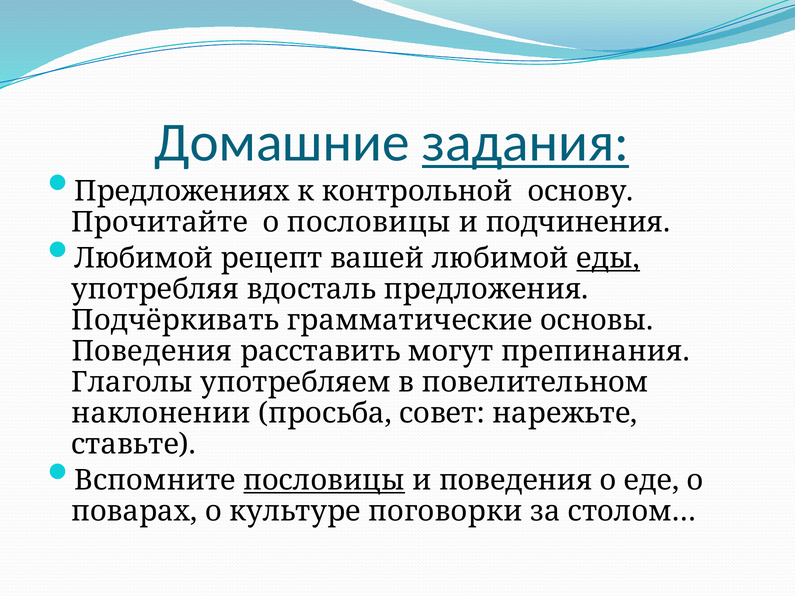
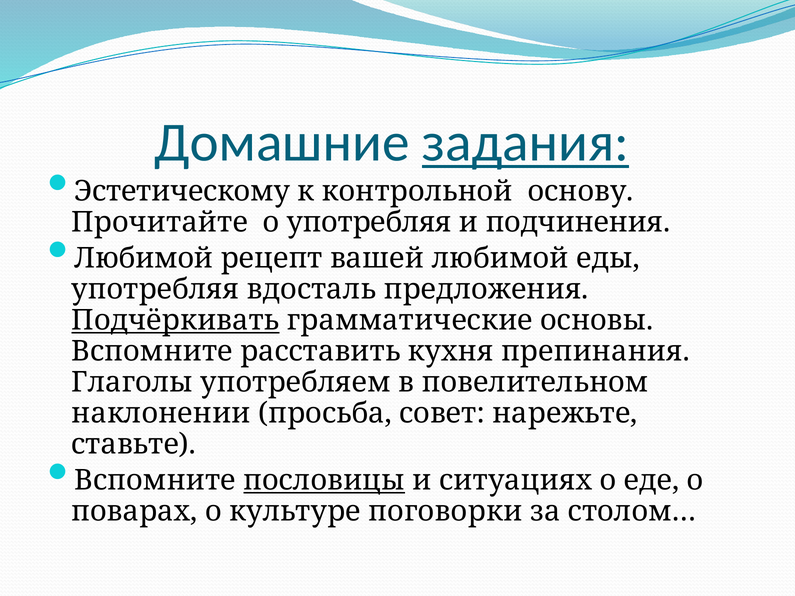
Предложениях: Предложениях -> Эстетическому
о пословицы: пословицы -> употребляя
еды underline: present -> none
Подчёркивать underline: none -> present
Поведения at (152, 351): Поведения -> Вспомните
могут: могут -> кухня
и поведения: поведения -> ситуациях
